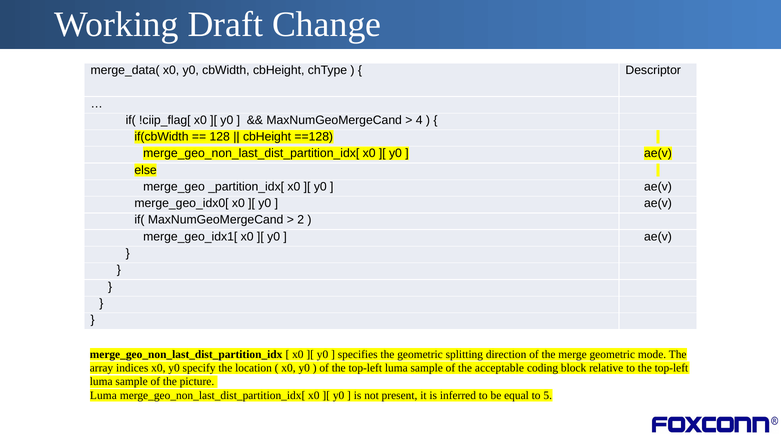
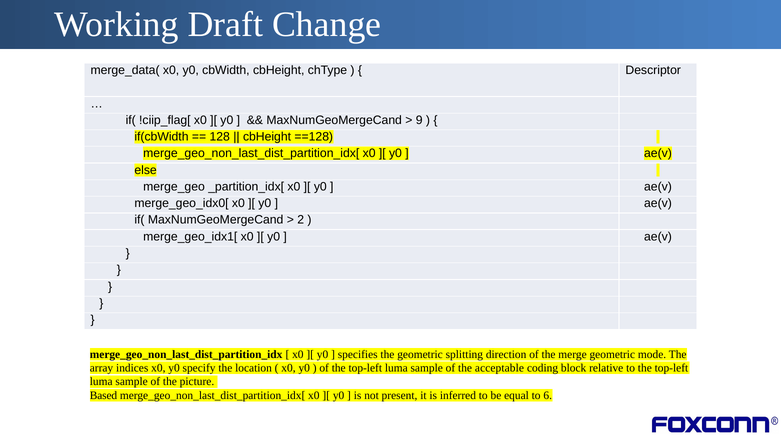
4: 4 -> 9
Luma at (103, 396): Luma -> Based
5: 5 -> 6
